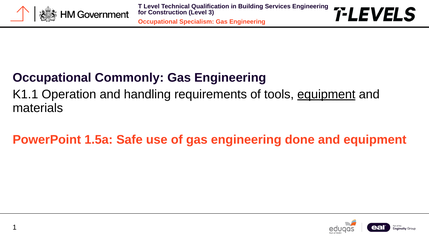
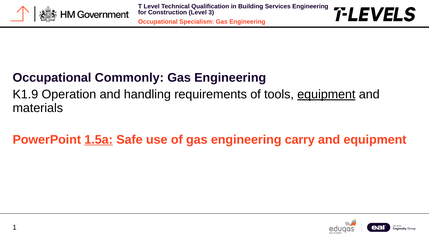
K1.1: K1.1 -> K1.9
1.5a underline: none -> present
done: done -> carry
